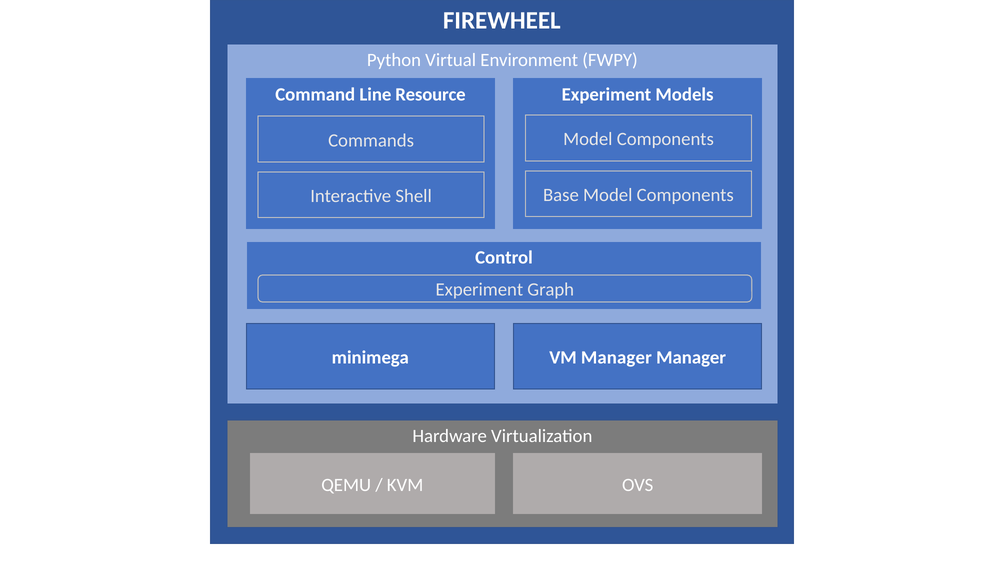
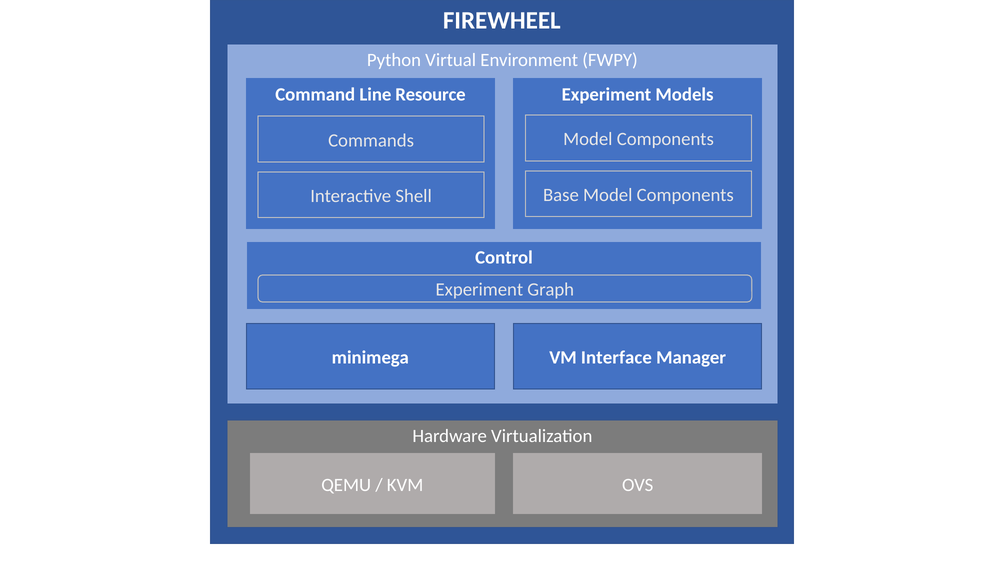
VM Manager: Manager -> Interface
